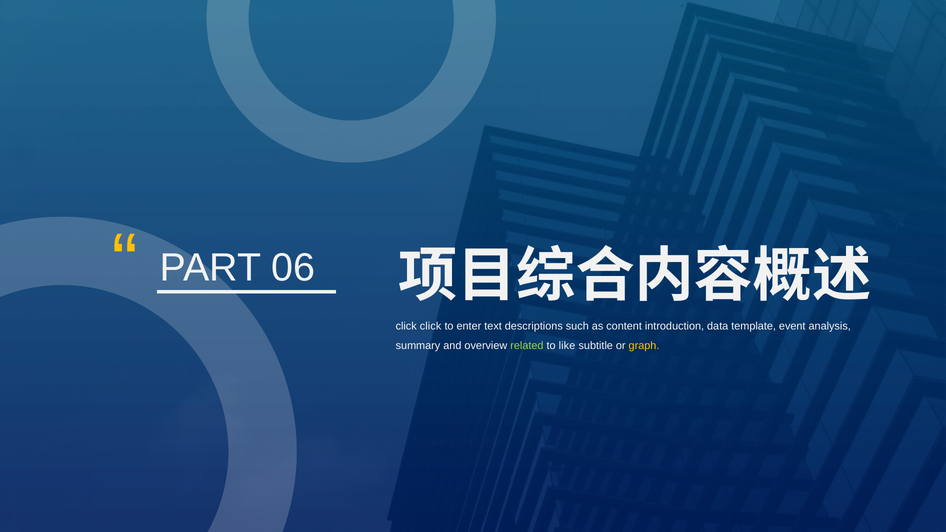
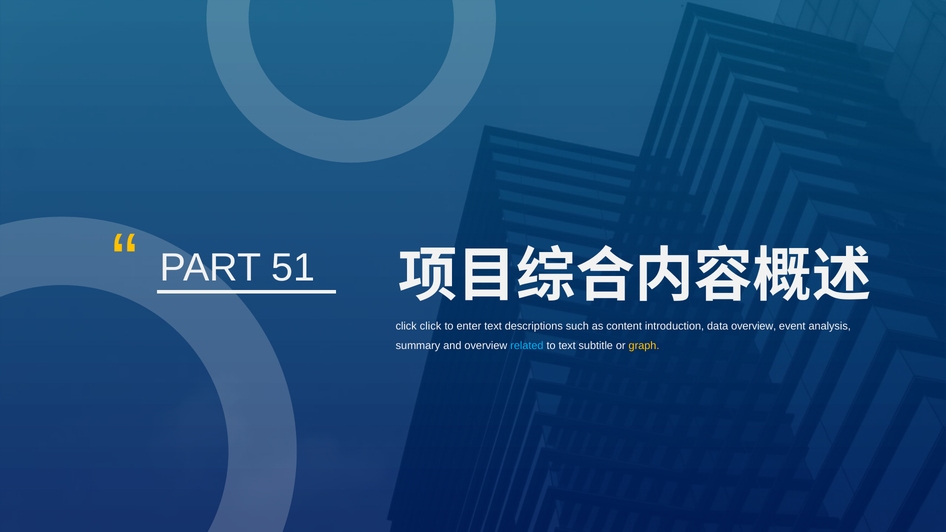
06: 06 -> 51
data template: template -> overview
related colour: light green -> light blue
to like: like -> text
